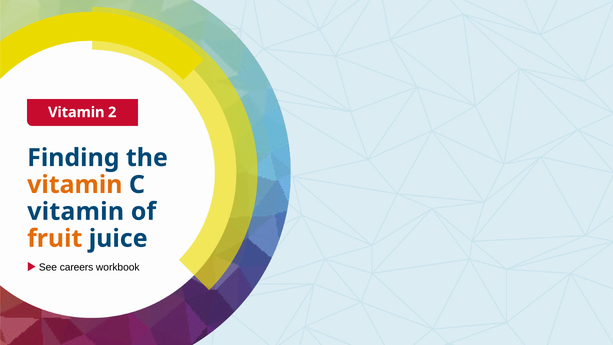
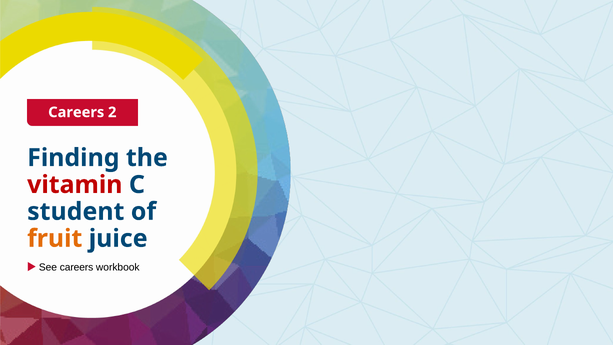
Vitamin at (76, 112): Vitamin -> Careers
vitamin at (75, 185) colour: orange -> red
vitamin at (76, 212): vitamin -> student
